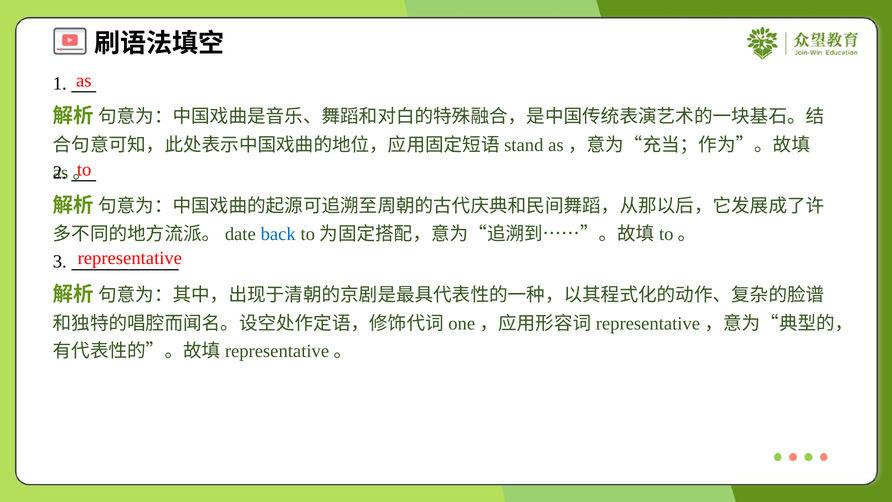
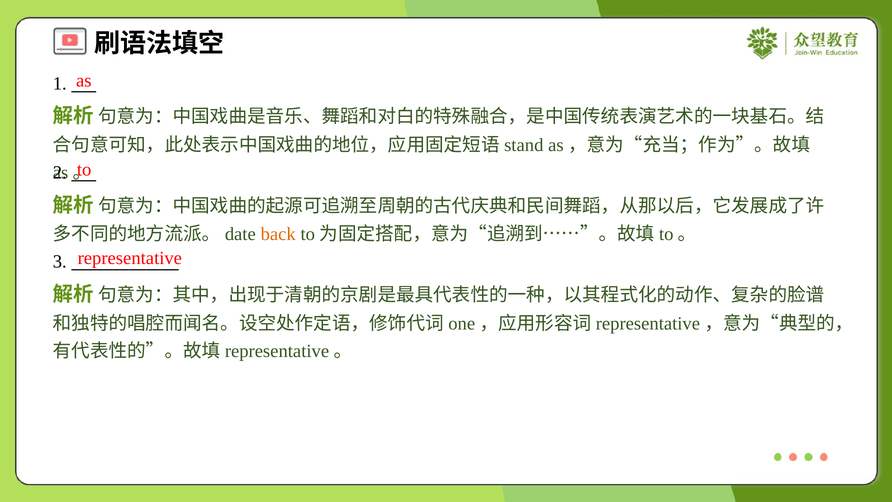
back colour: blue -> orange
